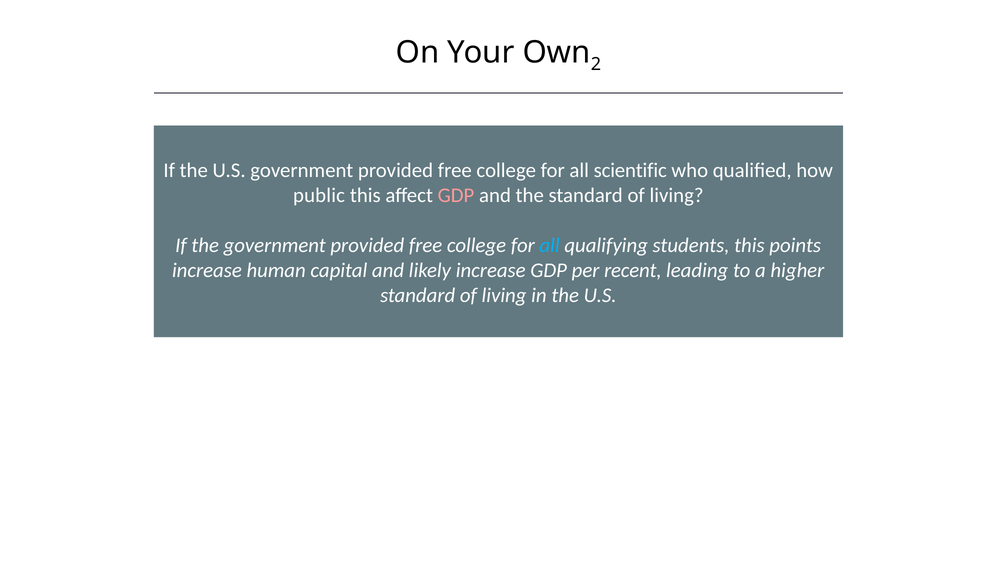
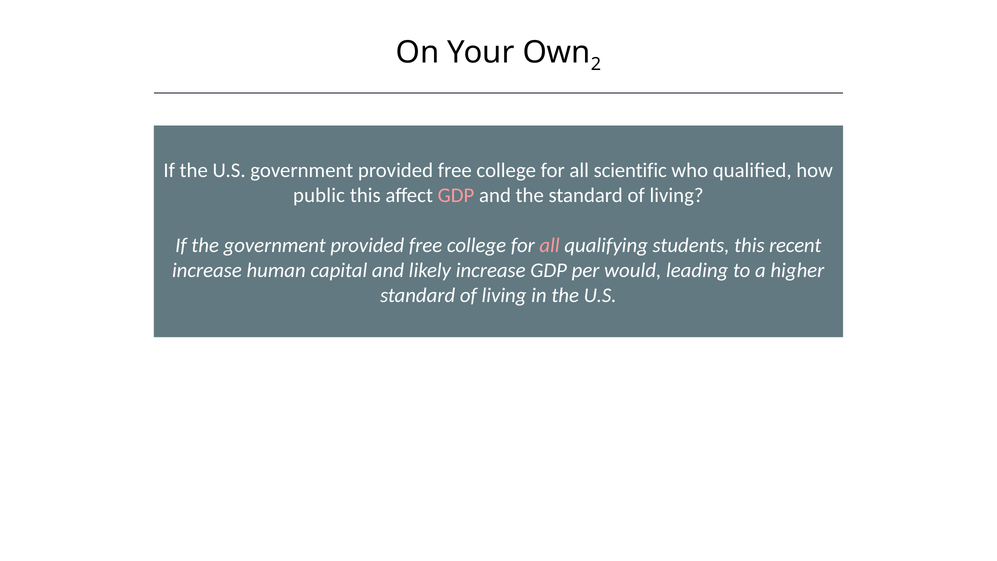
all at (550, 245) colour: light blue -> pink
points: points -> recent
recent: recent -> would
